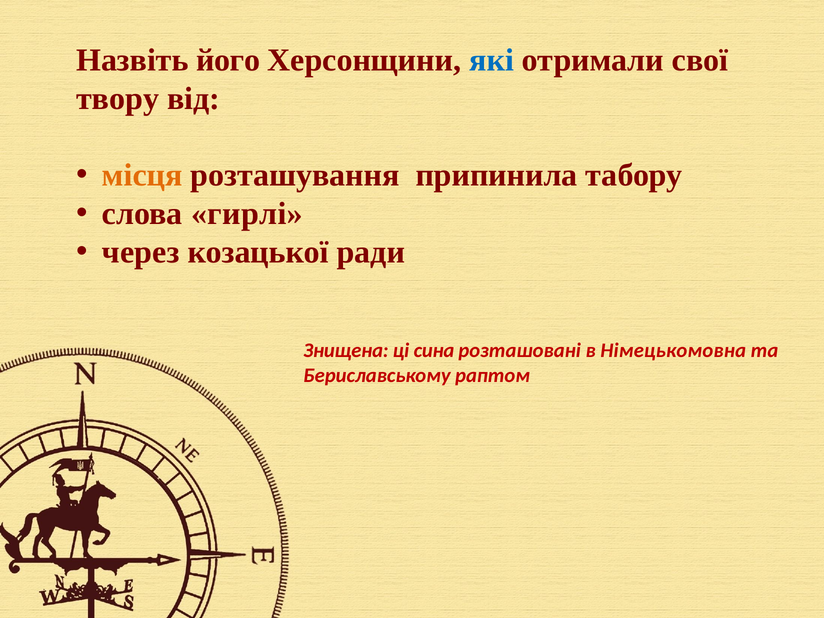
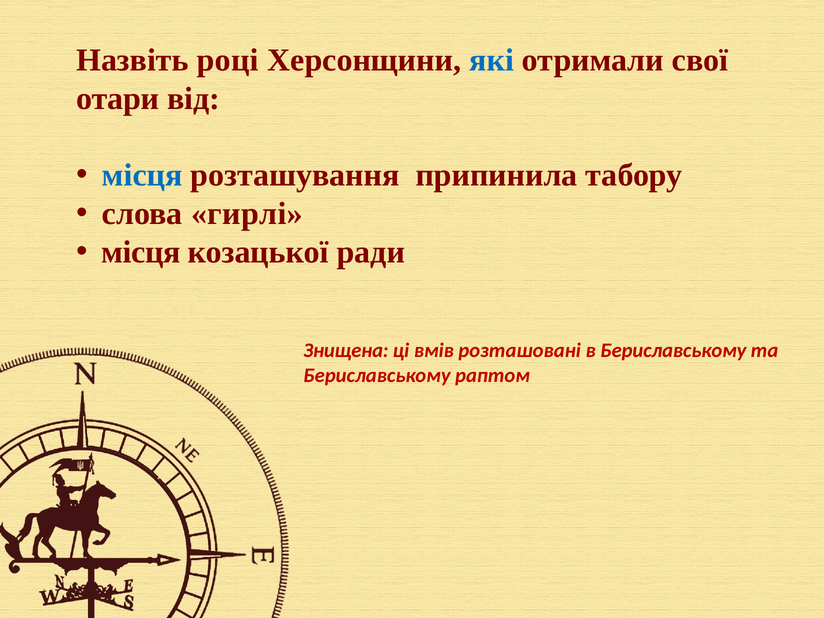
його: його -> році
твору: твору -> отари
місця at (142, 175) colour: orange -> blue
через at (141, 252): через -> місця
сина: сина -> вмів
в Німецькомовна: Німецькомовна -> Бериславському
